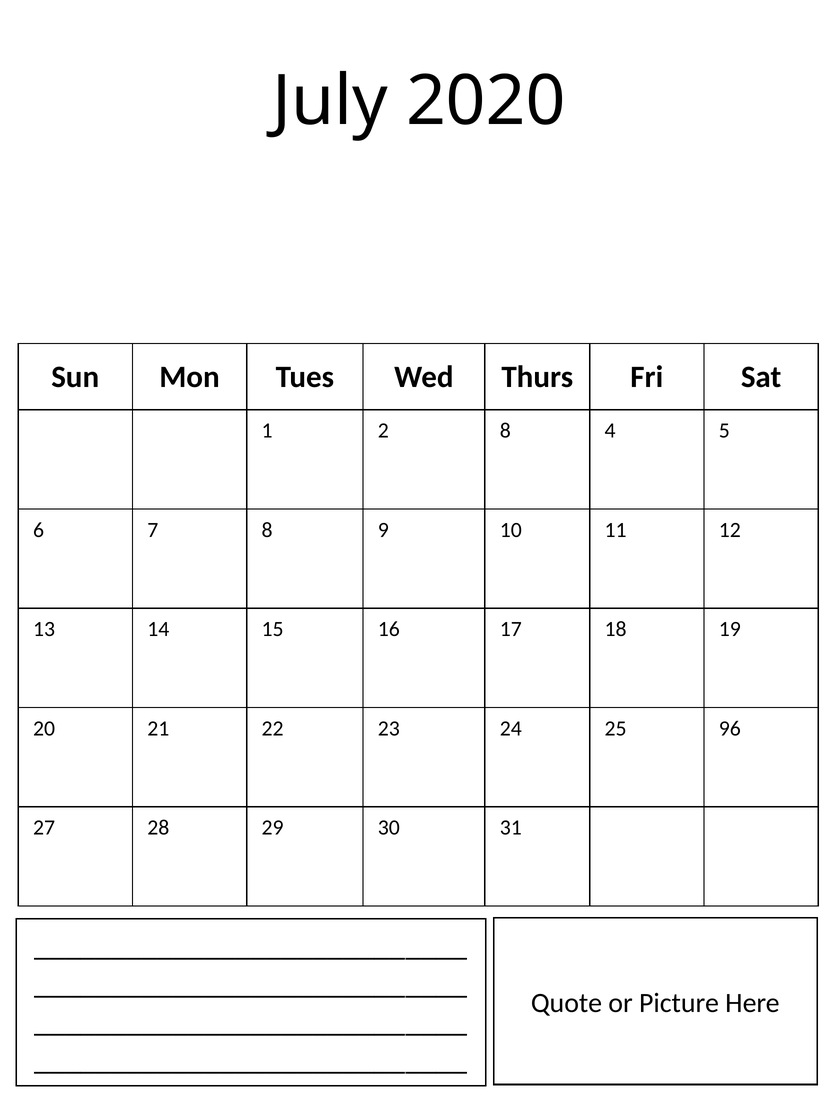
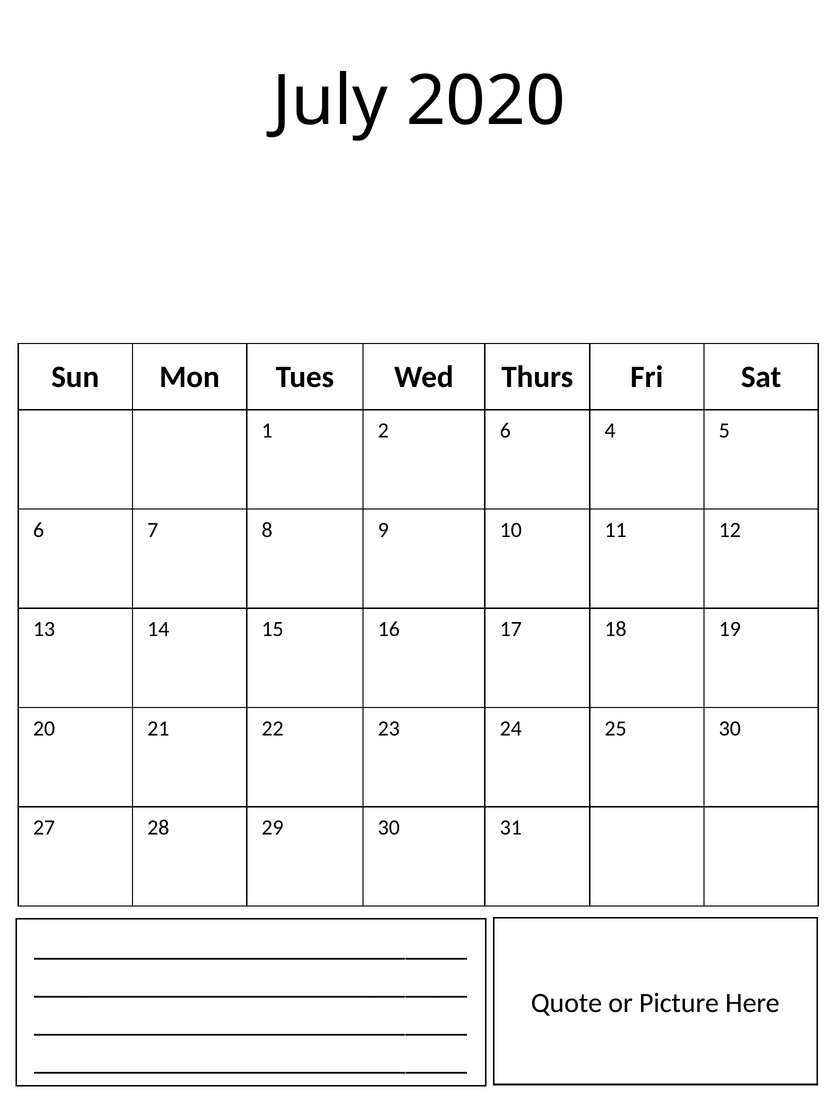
2 8: 8 -> 6
25 96: 96 -> 30
